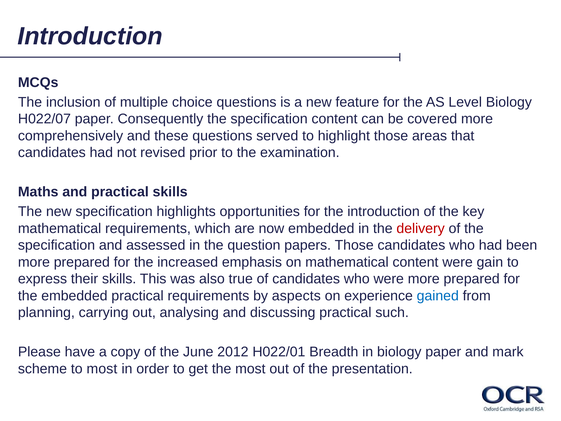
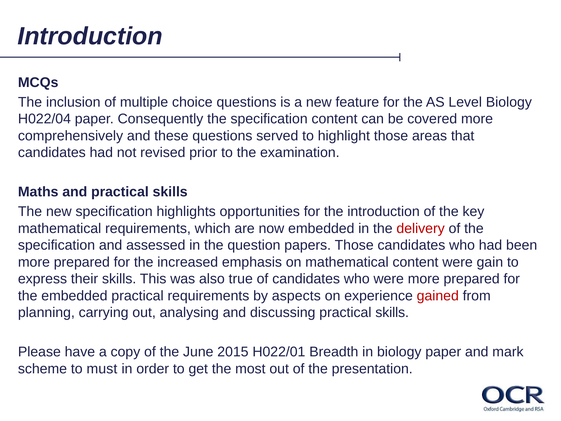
H022/07: H022/07 -> H022/04
gained colour: blue -> red
discussing practical such: such -> skills
2012: 2012 -> 2015
to most: most -> must
